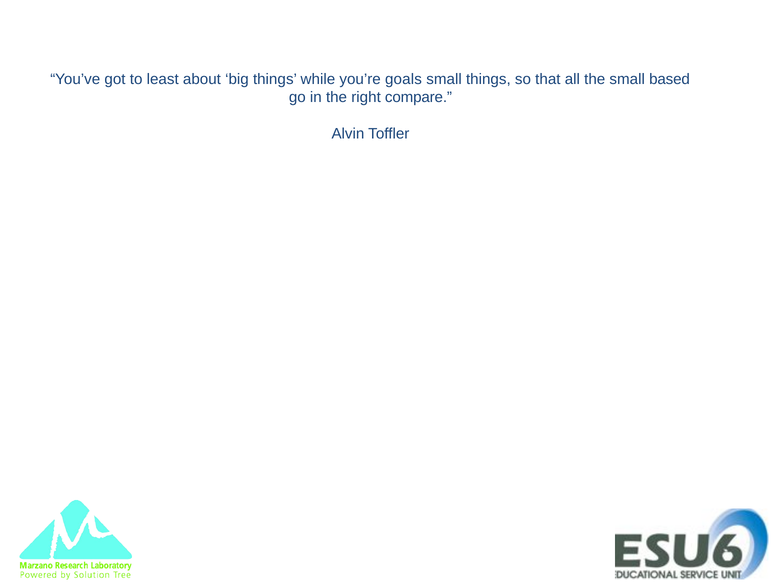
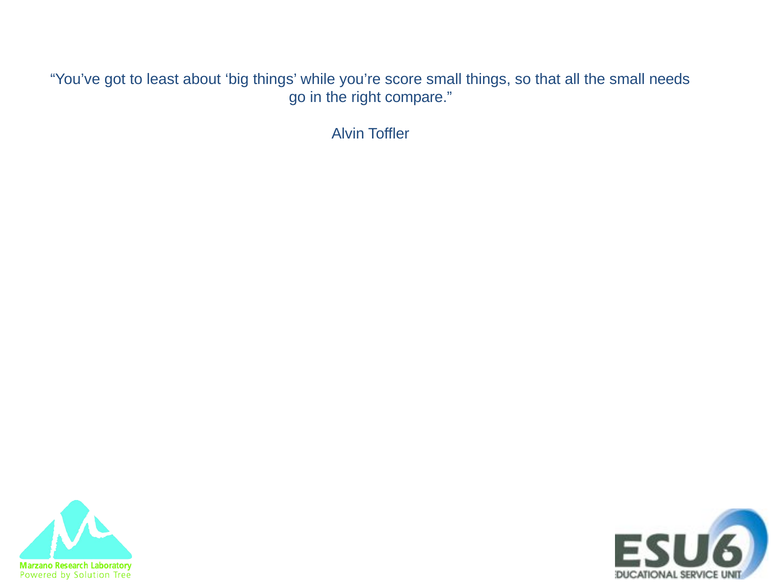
goals: goals -> score
based: based -> needs
